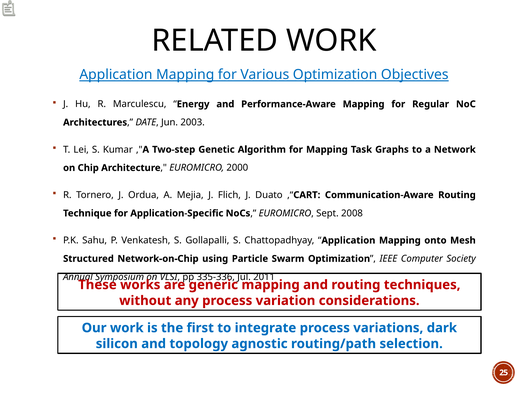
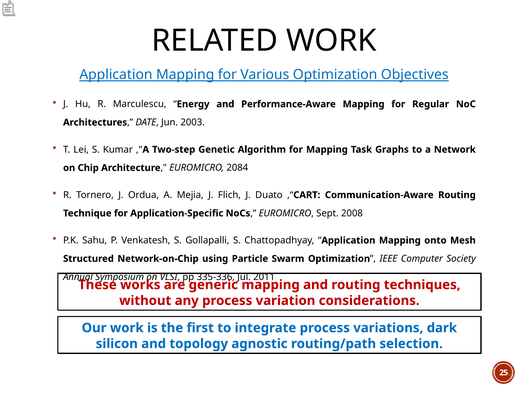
2000: 2000 -> 2084
